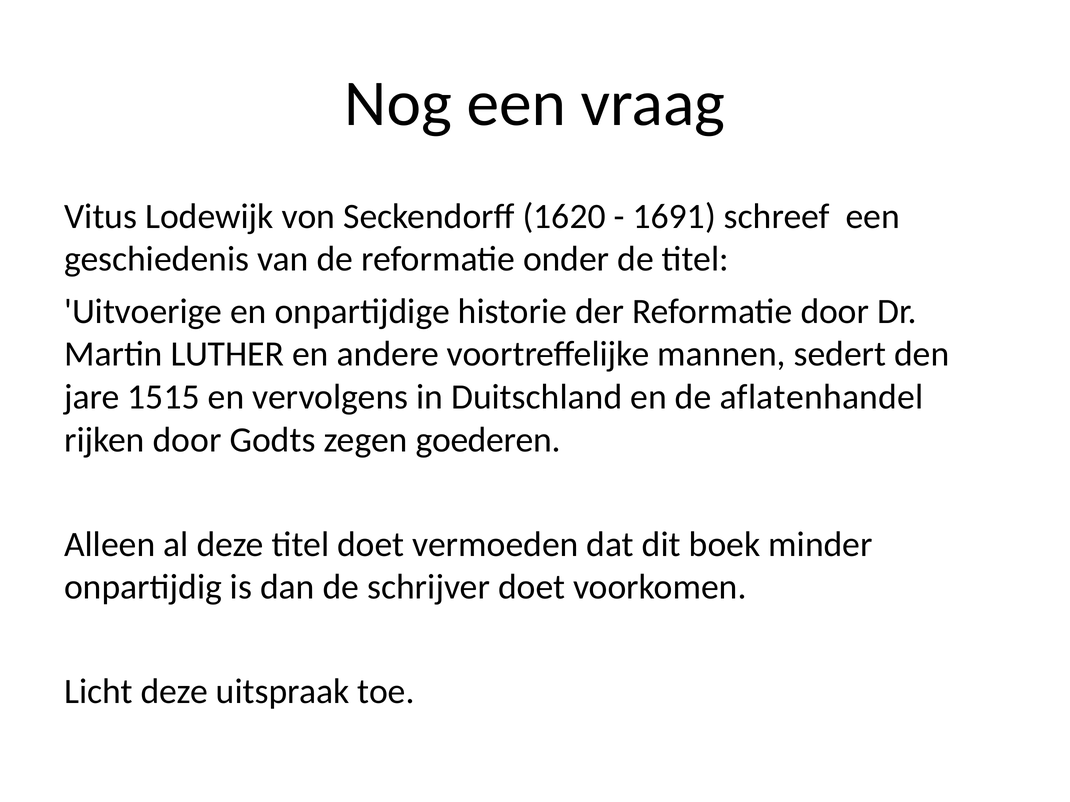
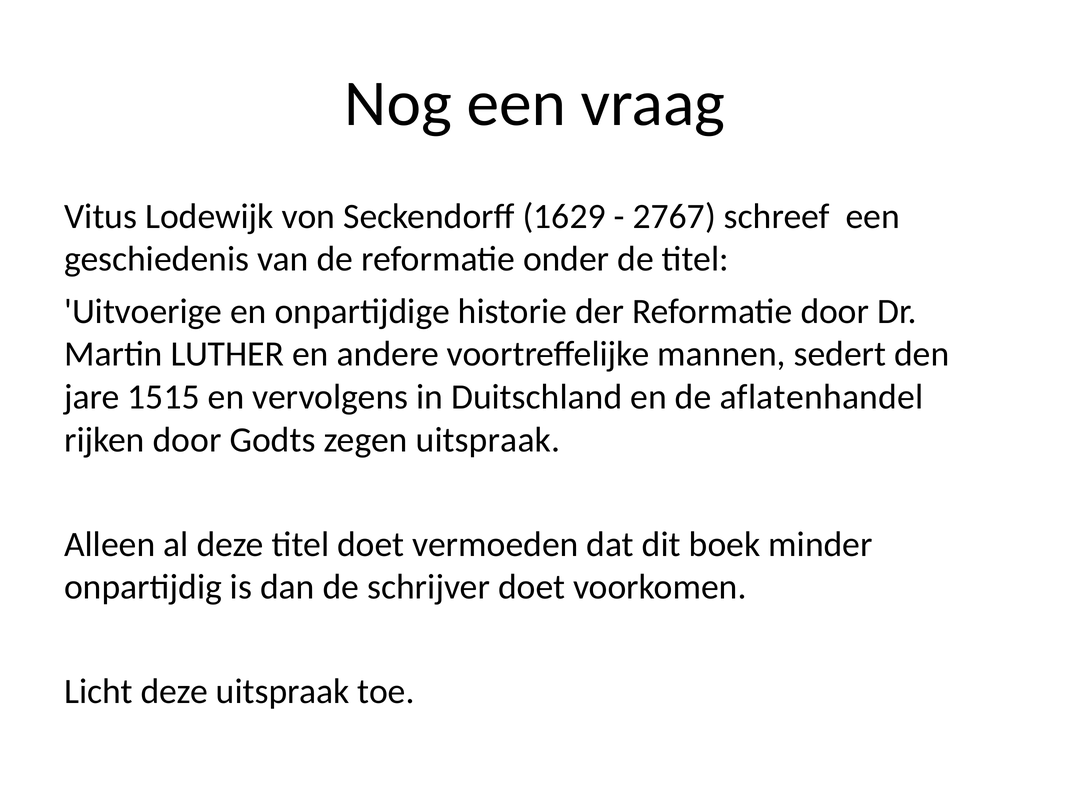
1620: 1620 -> 1629
1691: 1691 -> 2767
zegen goederen: goederen -> uitspraak
